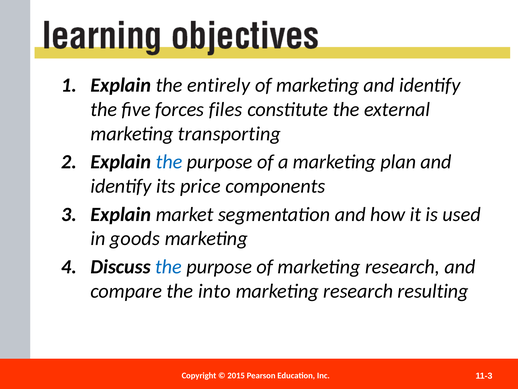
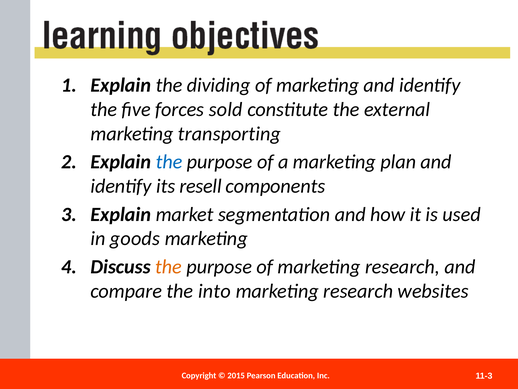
entirely: entirely -> dividing
files: files -> sold
price: price -> resell
the at (169, 267) colour: blue -> orange
resulting: resulting -> websites
